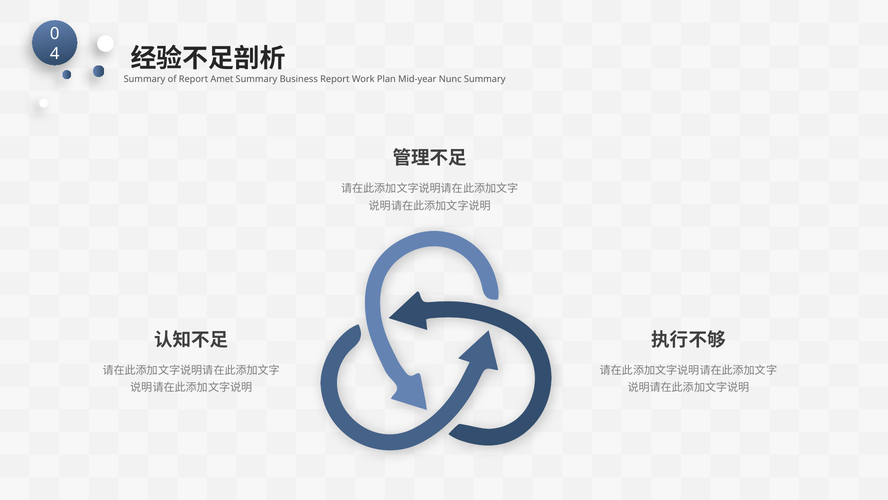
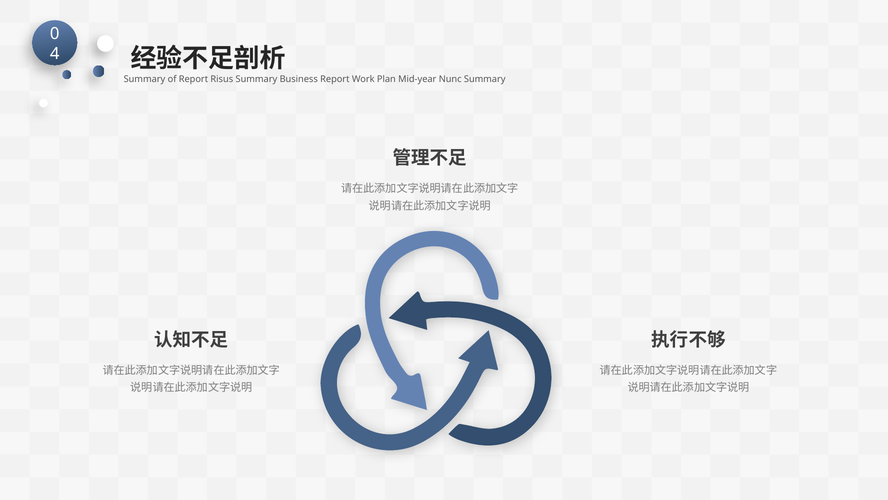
Amet: Amet -> Risus
